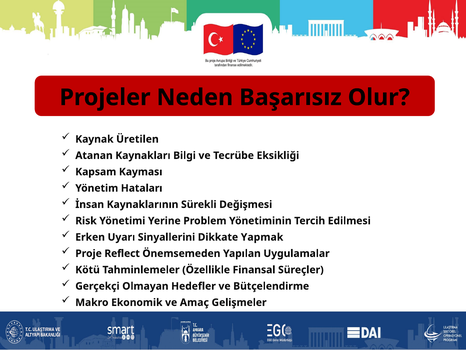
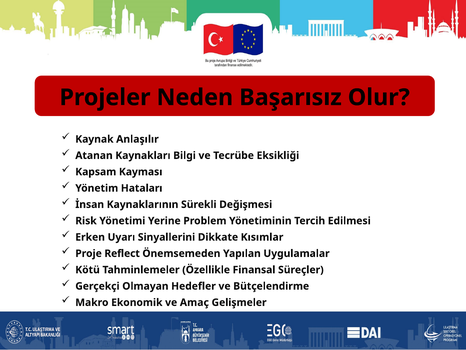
Üretilen: Üretilen -> Anlaşılır
Yapmak: Yapmak -> Kısımlar
